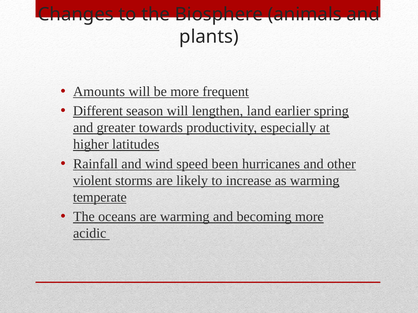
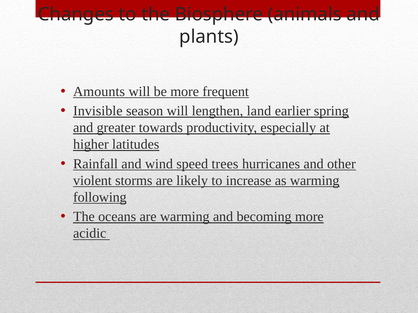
Different: Different -> Invisible
been: been -> trees
temperate: temperate -> following
